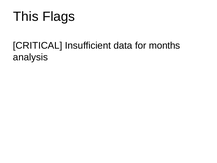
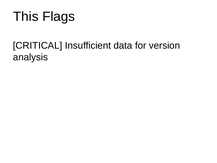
months: months -> version
